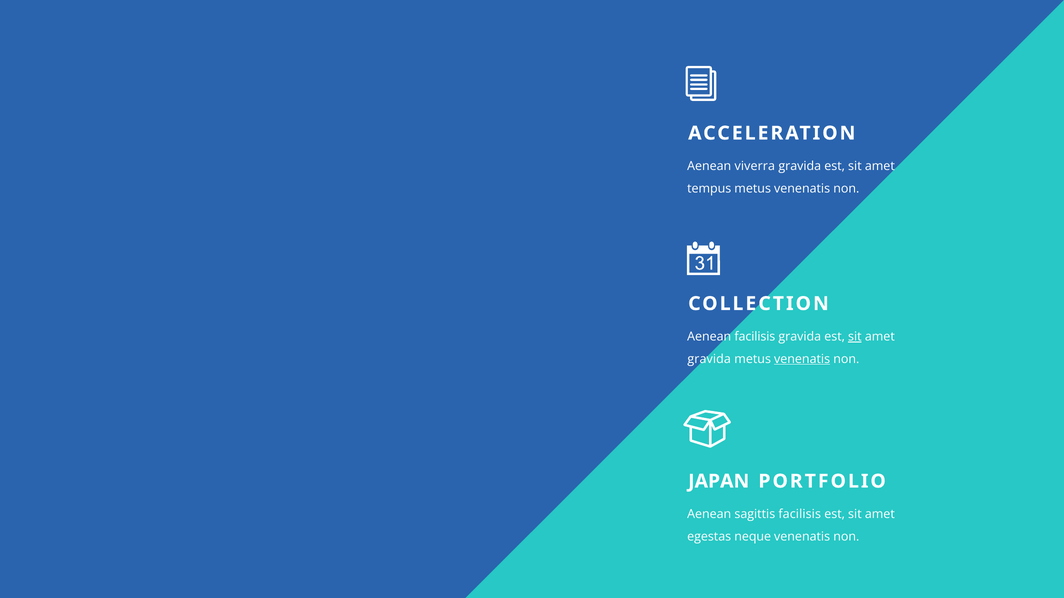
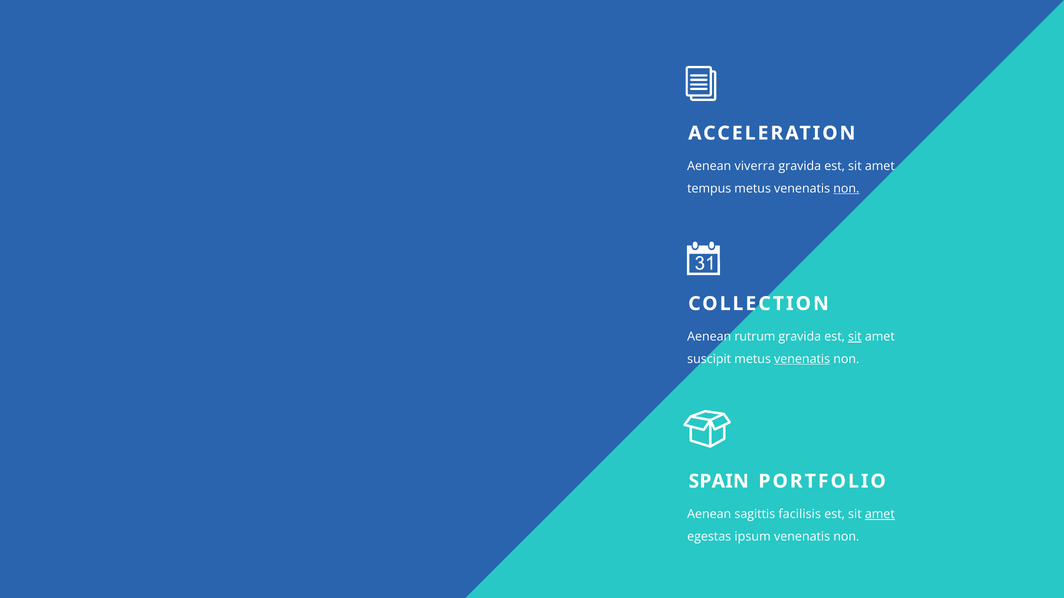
non at (846, 189) underline: none -> present
Aenean facilisis: facilisis -> rutrum
gravida at (709, 359): gravida -> suscipit
JAPAN: JAPAN -> SPAIN
amet at (880, 515) underline: none -> present
neque: neque -> ipsum
